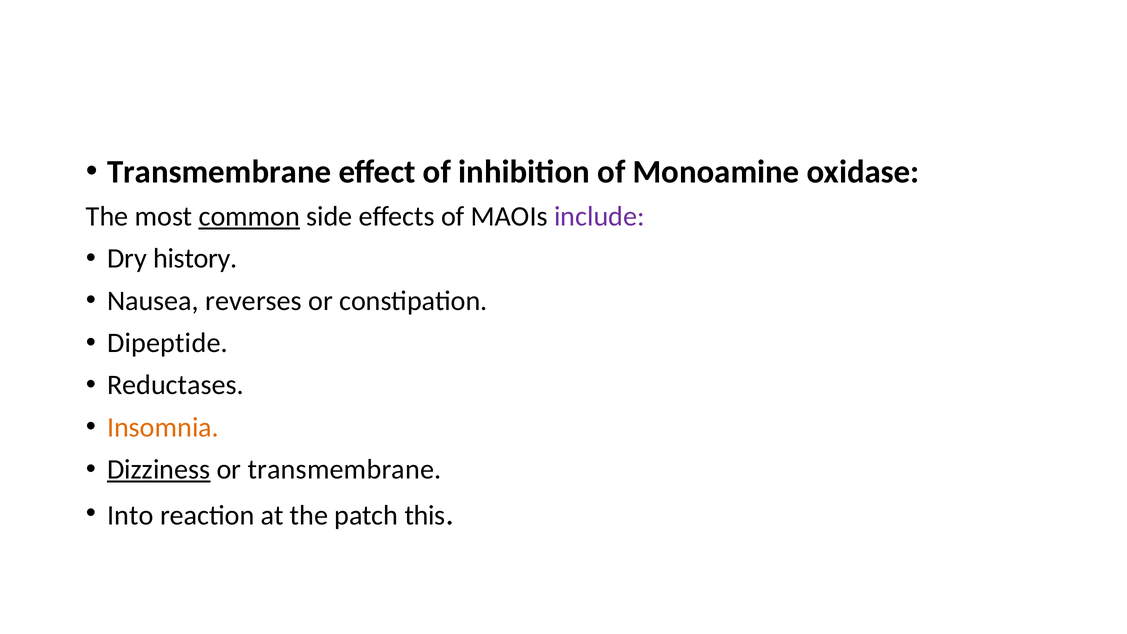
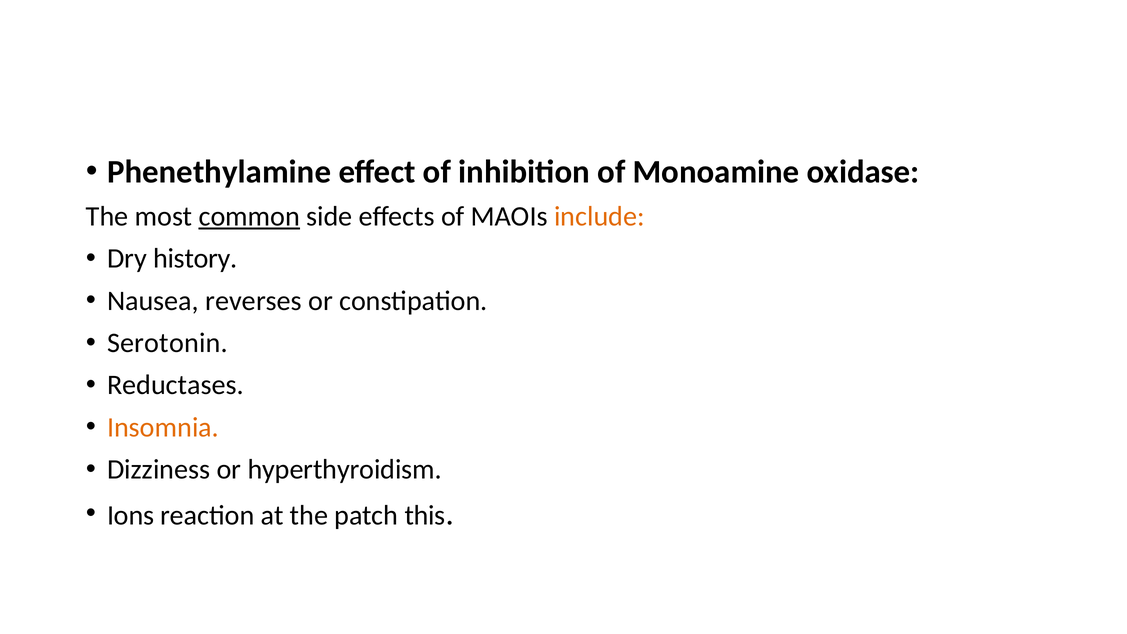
Transmembrane at (219, 172): Transmembrane -> Phenethylamine
include colour: purple -> orange
Dipeptide: Dipeptide -> Serotonin
Dizziness underline: present -> none
or transmembrane: transmembrane -> hyperthyroidism
Into: Into -> Ions
